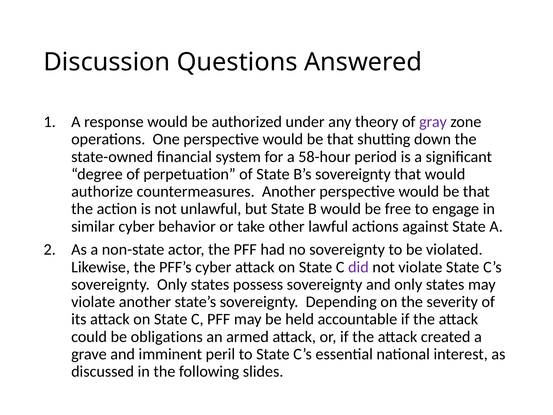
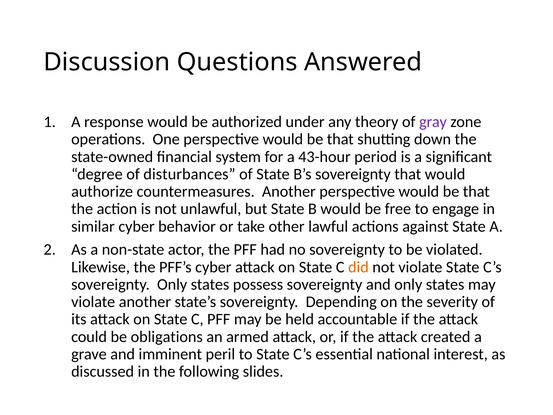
58-hour: 58-hour -> 43-hour
perpetuation: perpetuation -> disturbances
did colour: purple -> orange
